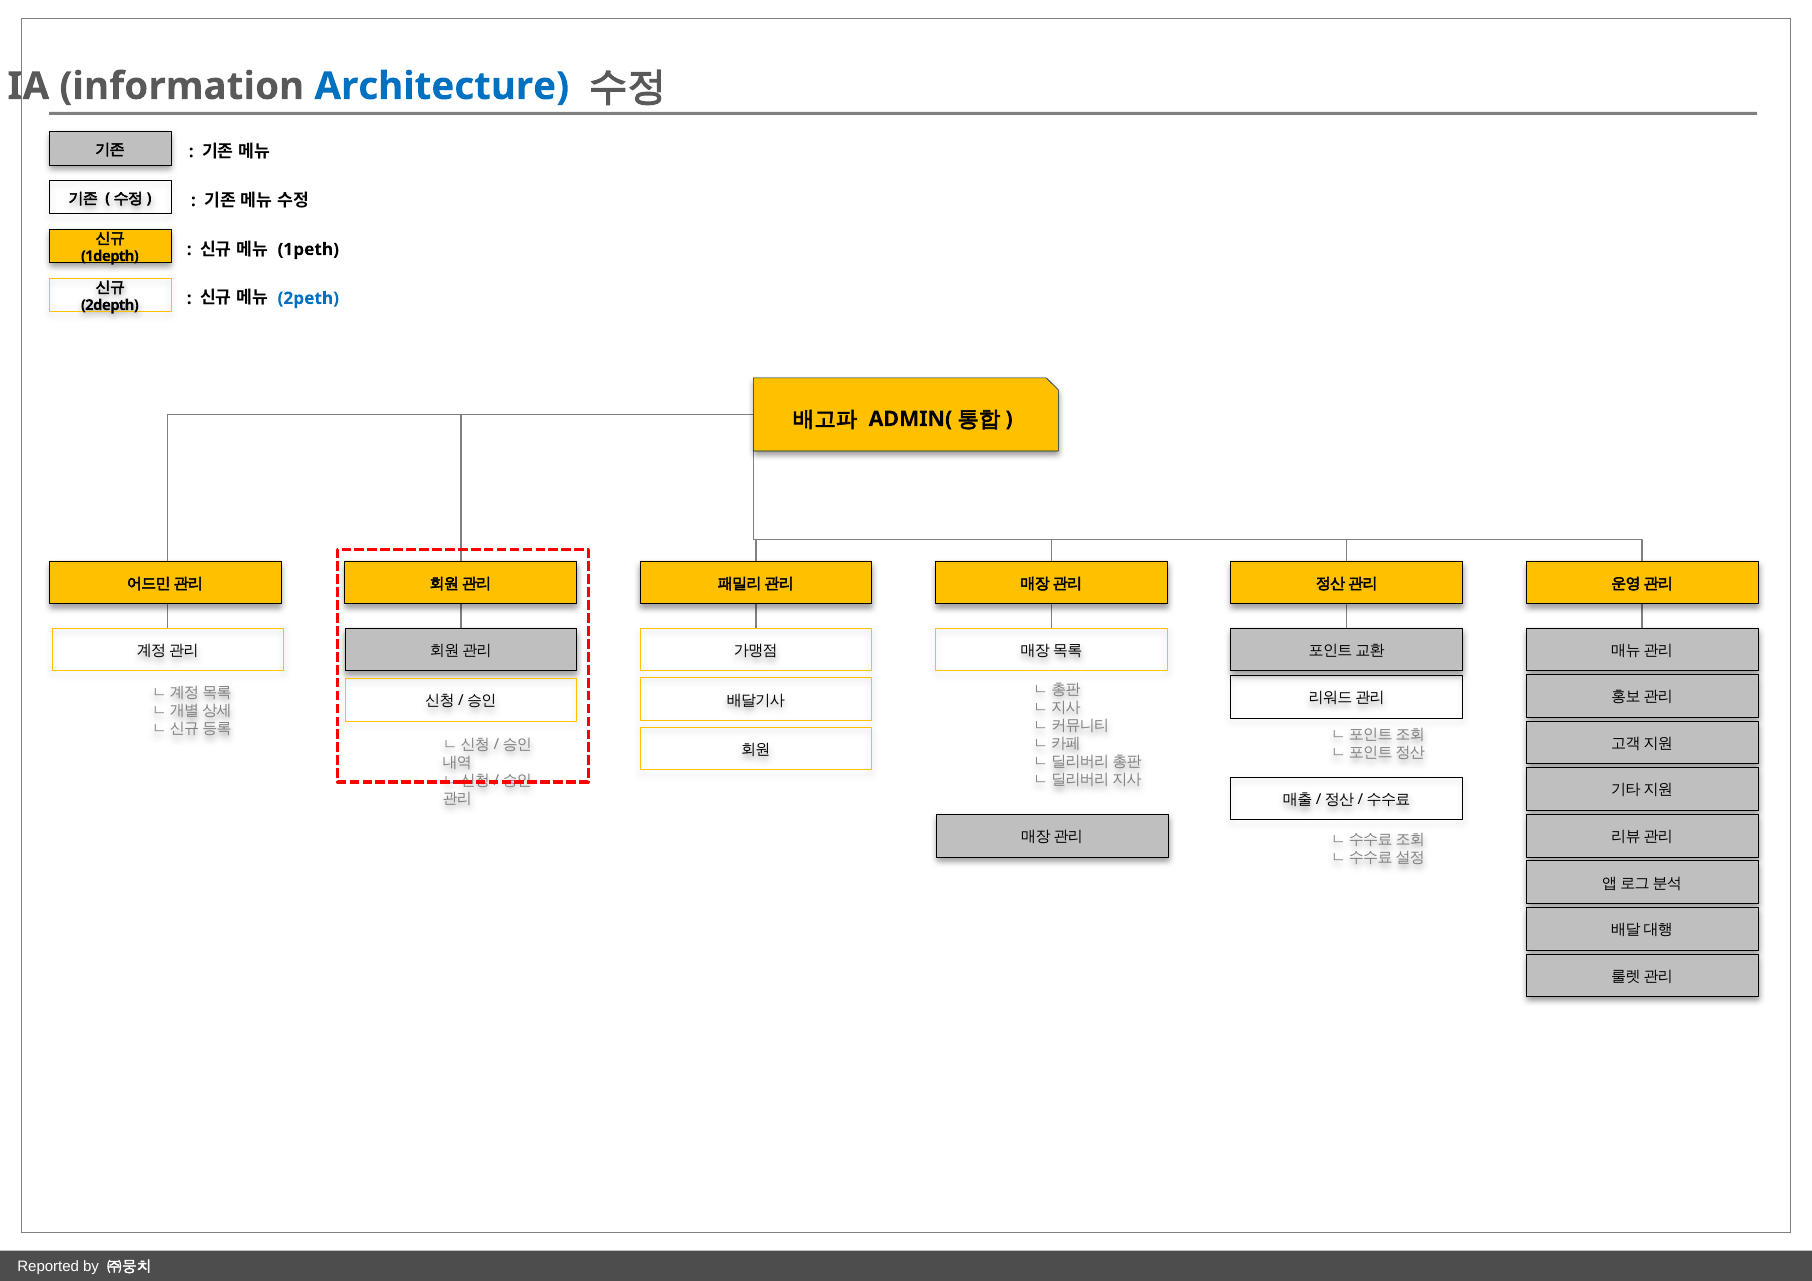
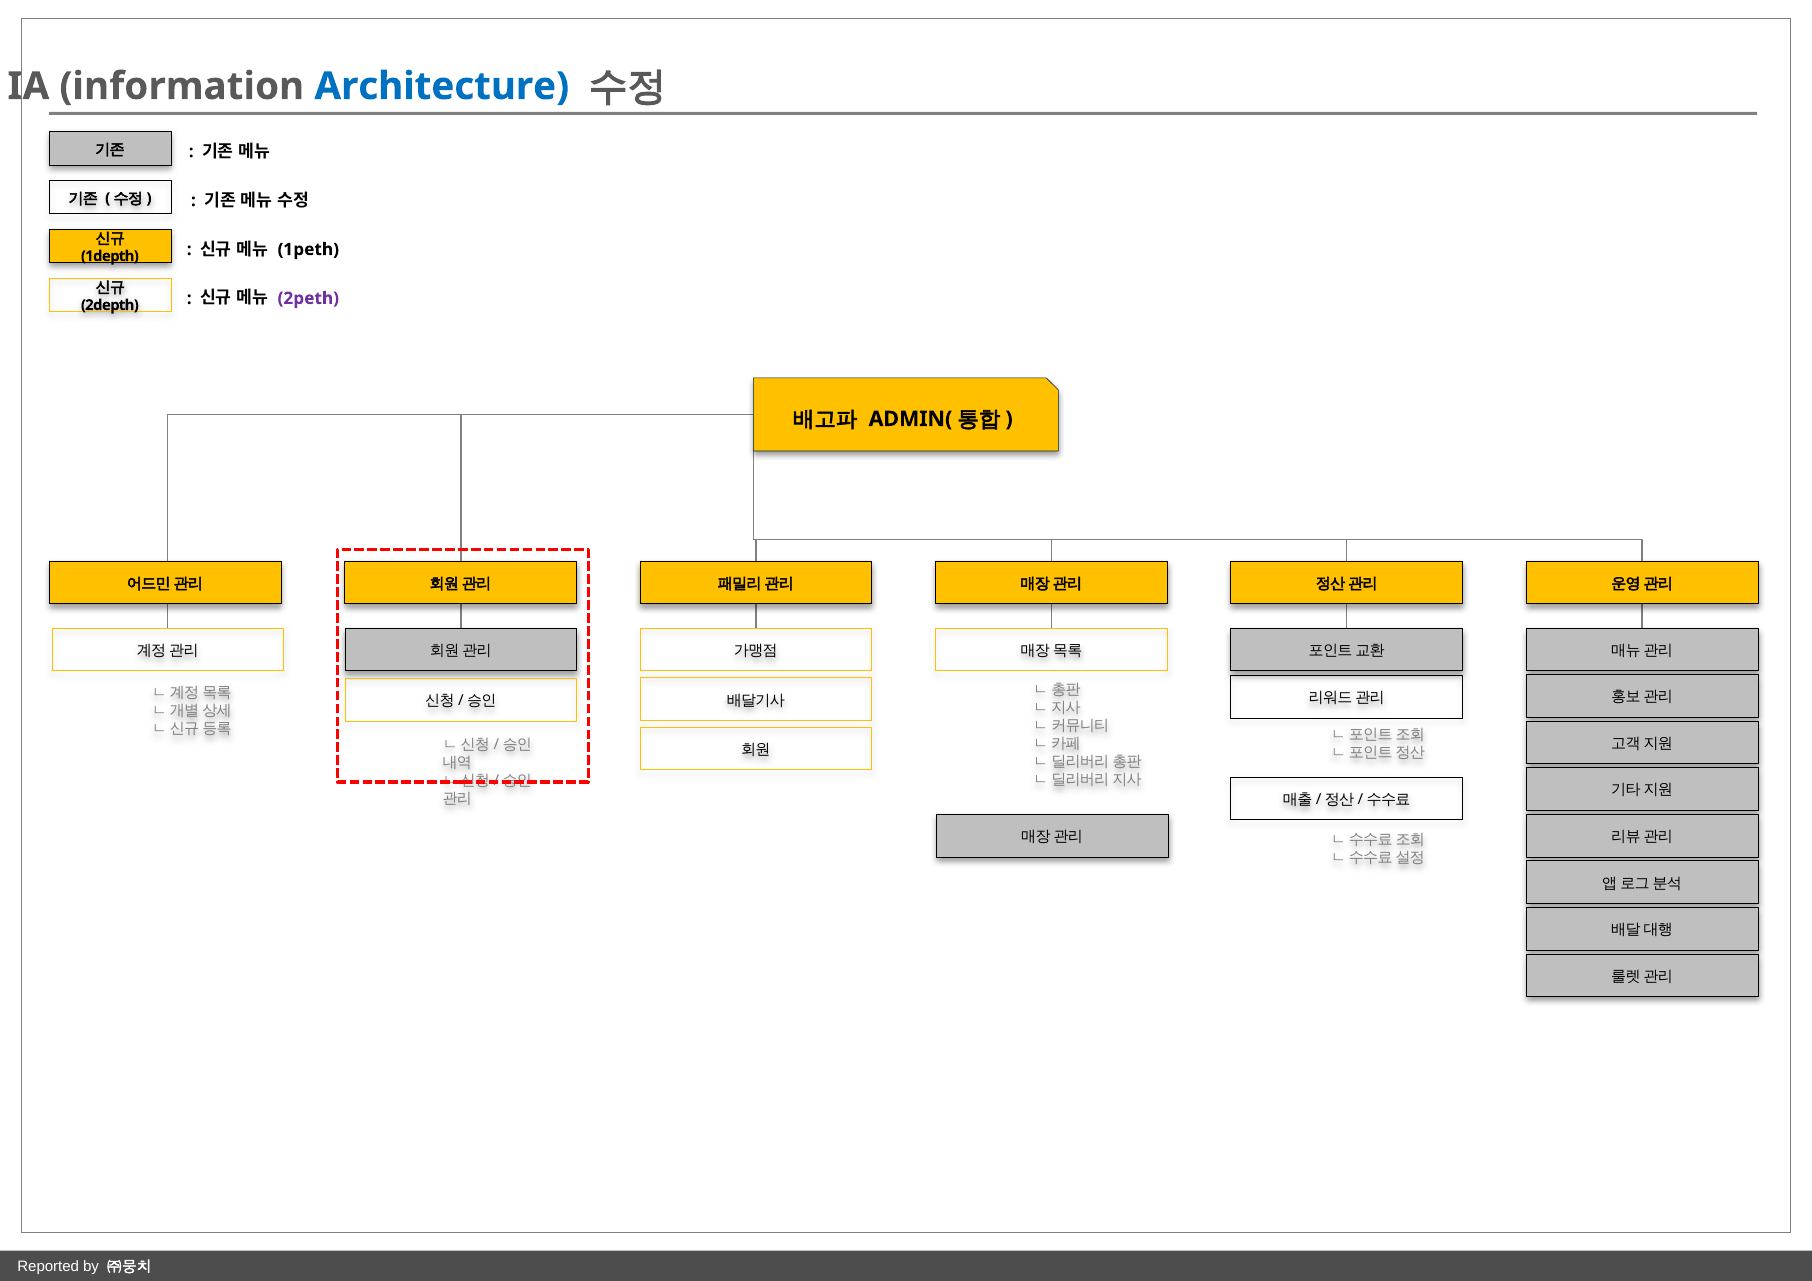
2peth colour: blue -> purple
